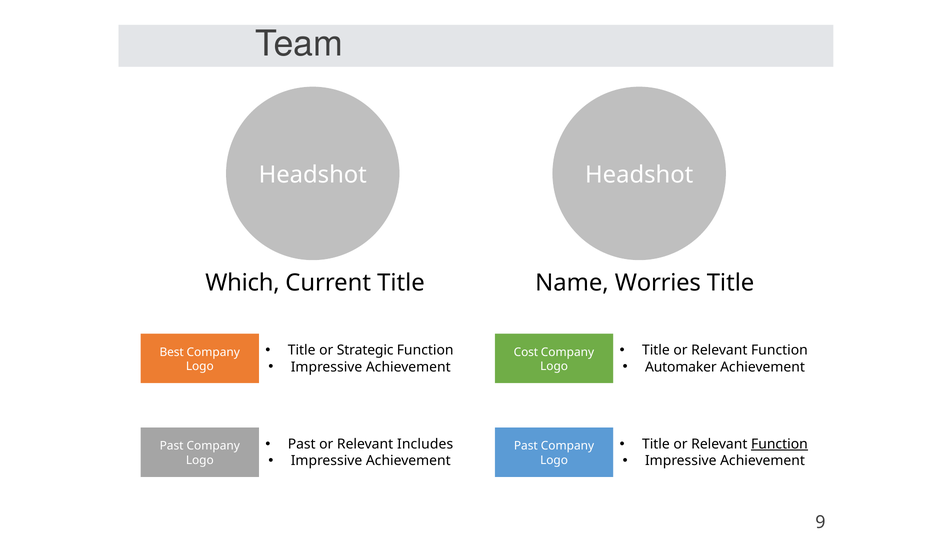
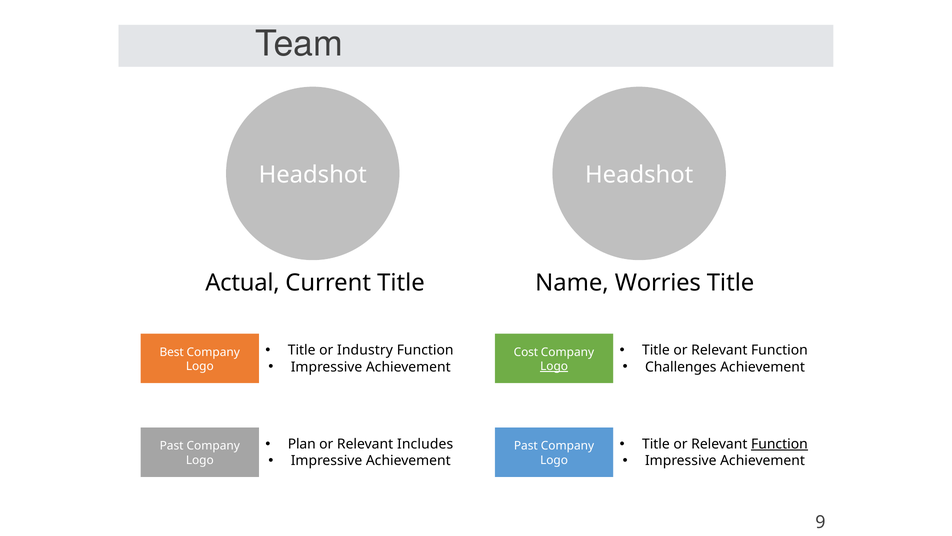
Which: Which -> Actual
Strategic: Strategic -> Industry
Automaker: Automaker -> Challenges
Logo at (554, 366) underline: none -> present
Past at (302, 444): Past -> Plan
